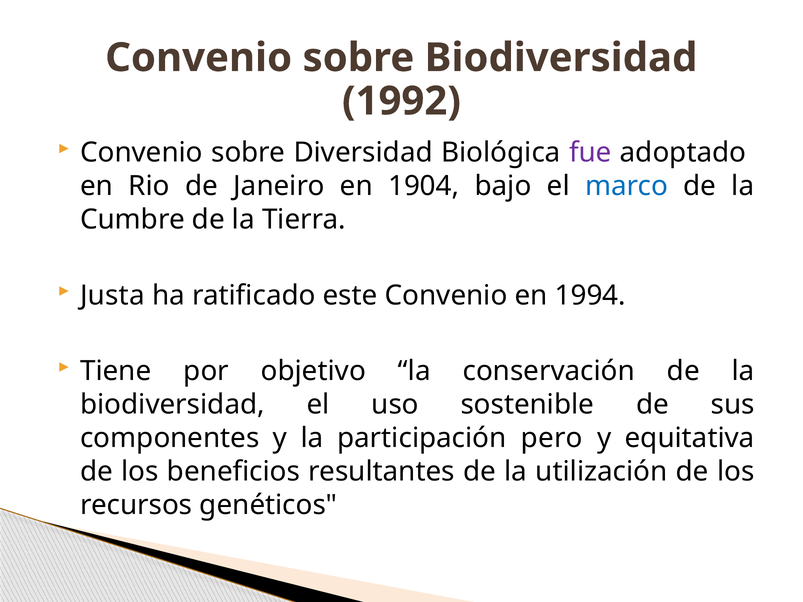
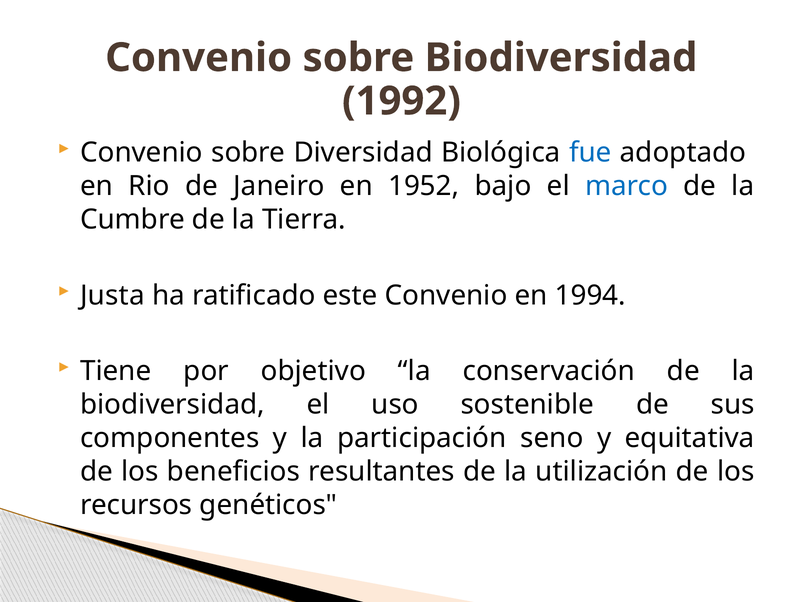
fue colour: purple -> blue
1904: 1904 -> 1952
pero: pero -> seno
